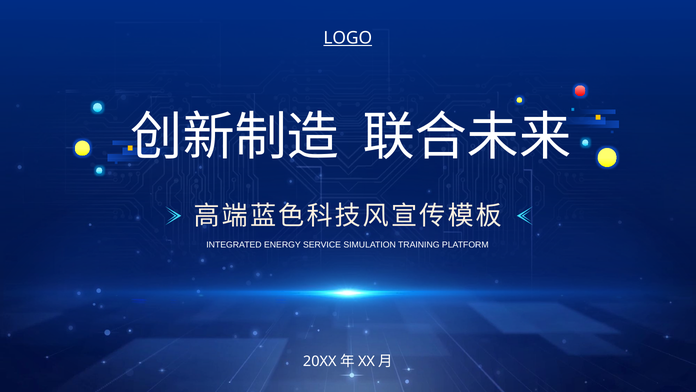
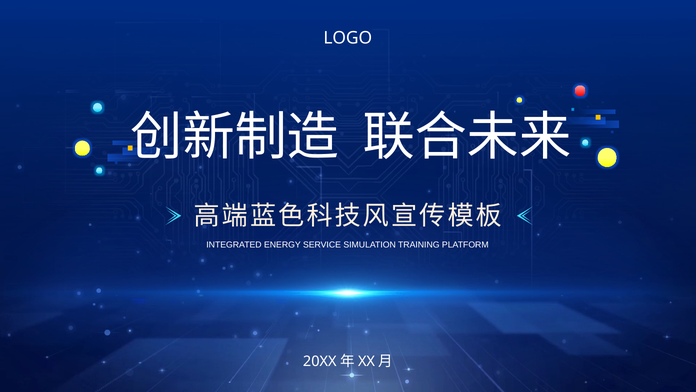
LOGO underline: present -> none
